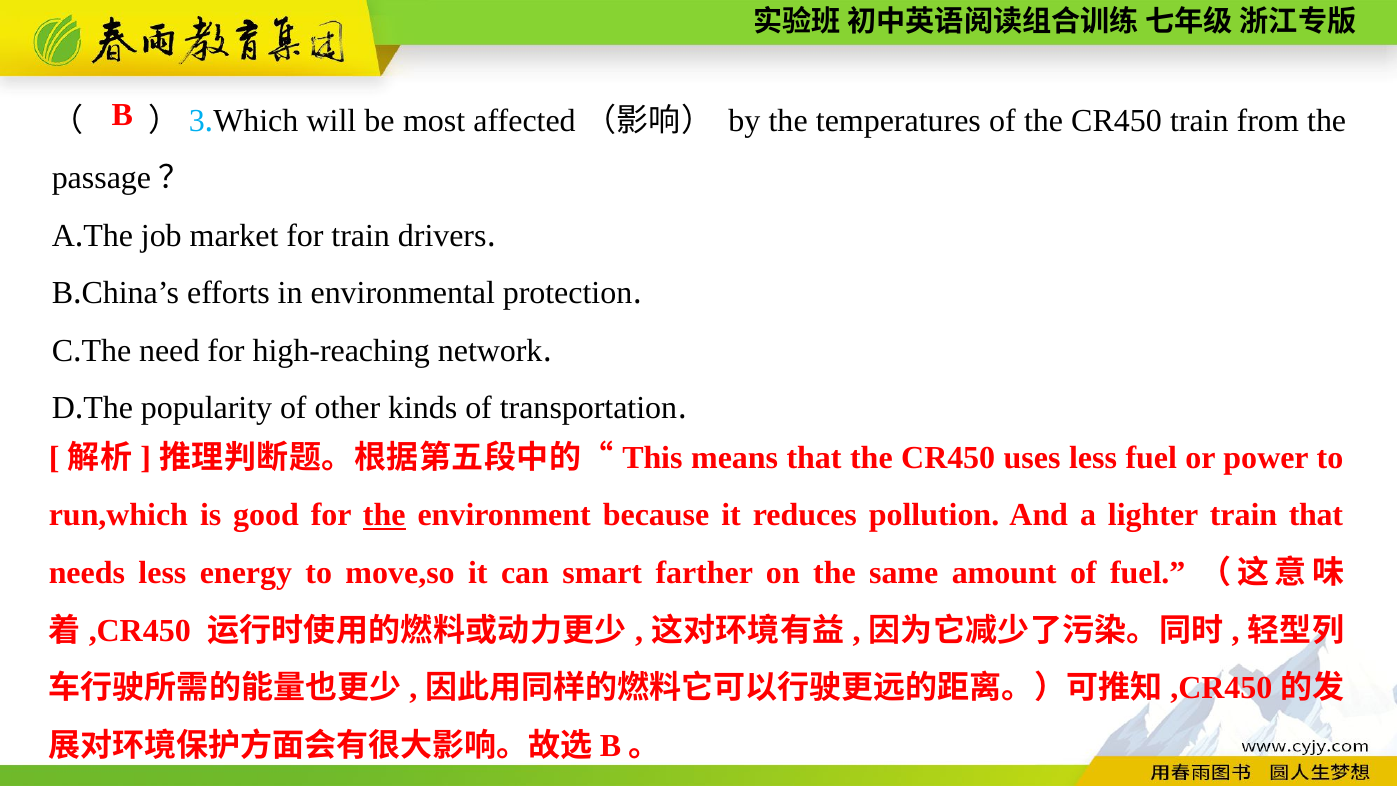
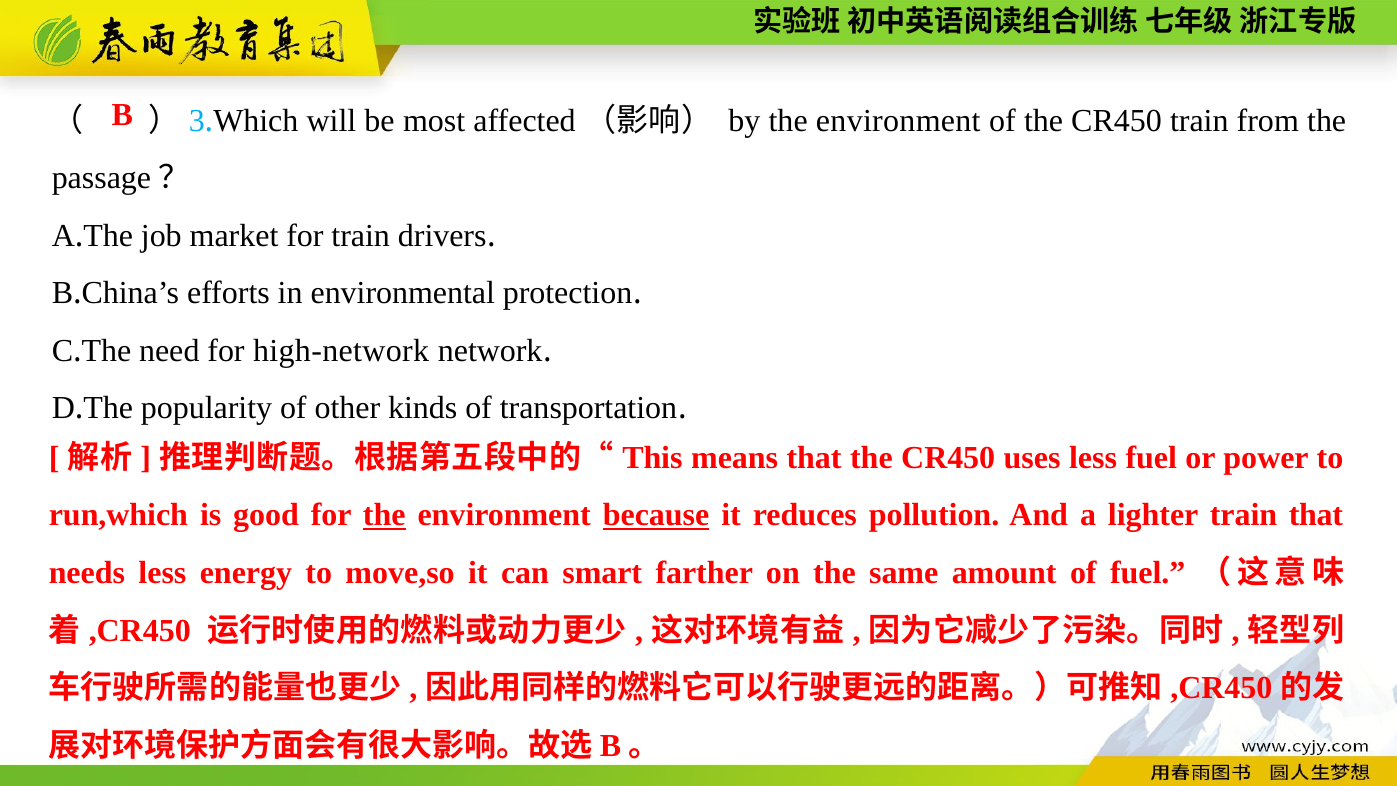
by the temperatures: temperatures -> environment
high-reaching: high-reaching -> high-network
because underline: none -> present
